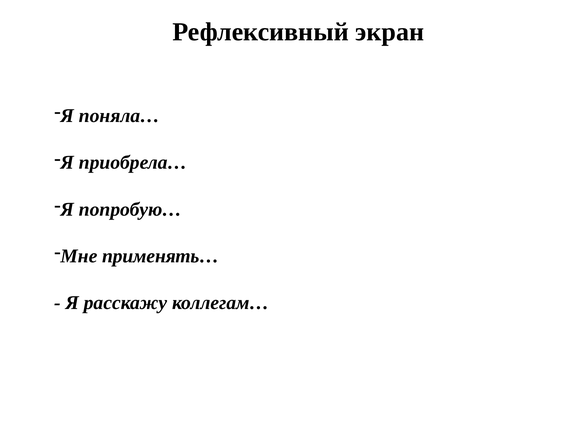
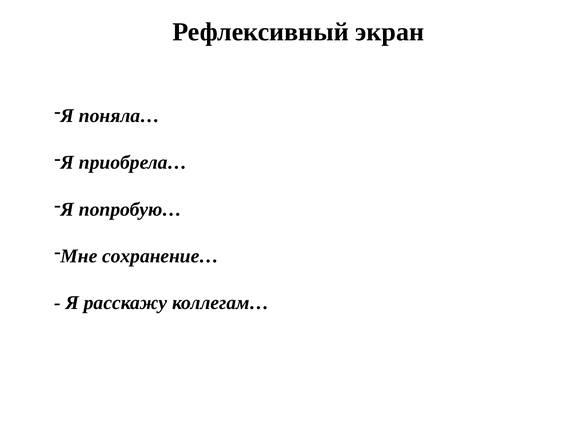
применять…: применять… -> сохранение…
